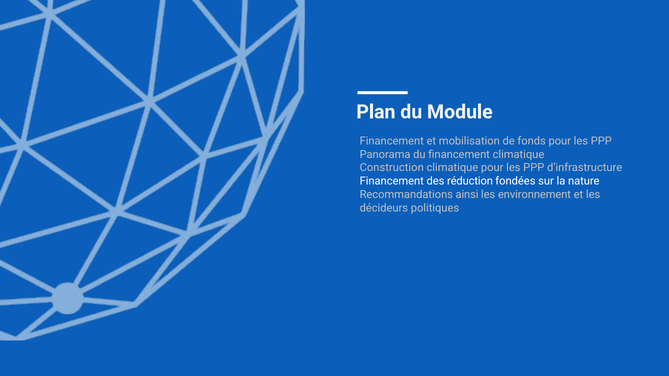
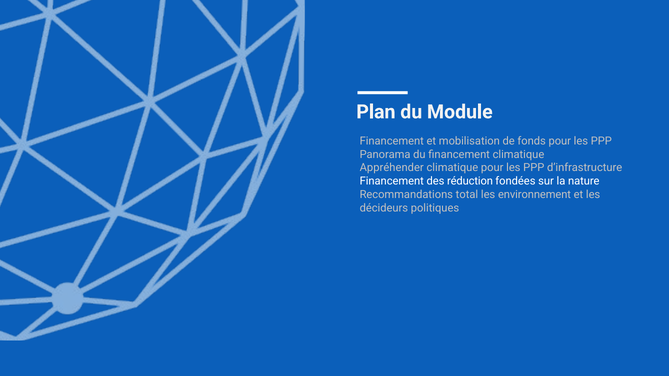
Construction: Construction -> Appréhender
ainsi: ainsi -> total
